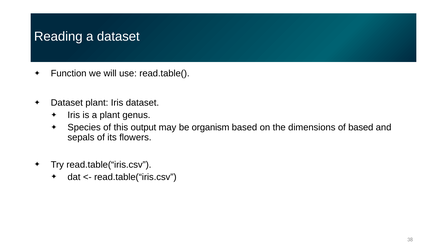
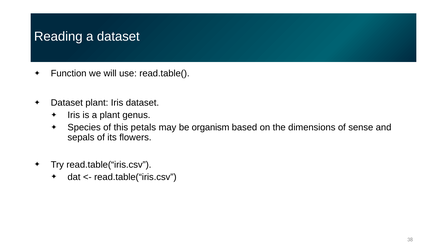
output: output -> petals
of based: based -> sense
